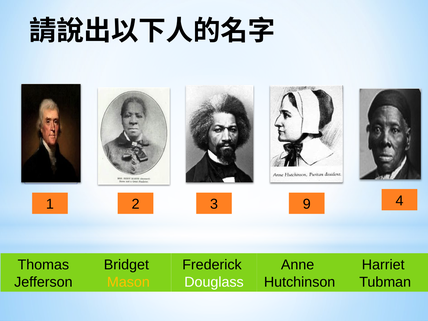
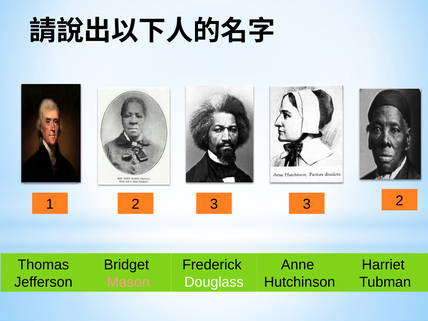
1 9: 9 -> 3
2 4: 4 -> 2
Mason colour: yellow -> pink
